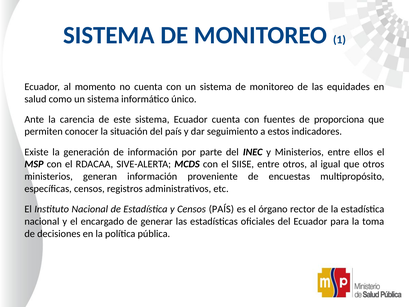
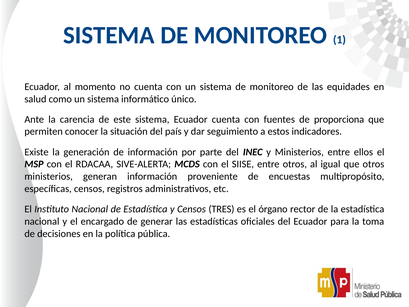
Censos PAÍS: PAÍS -> TRES
